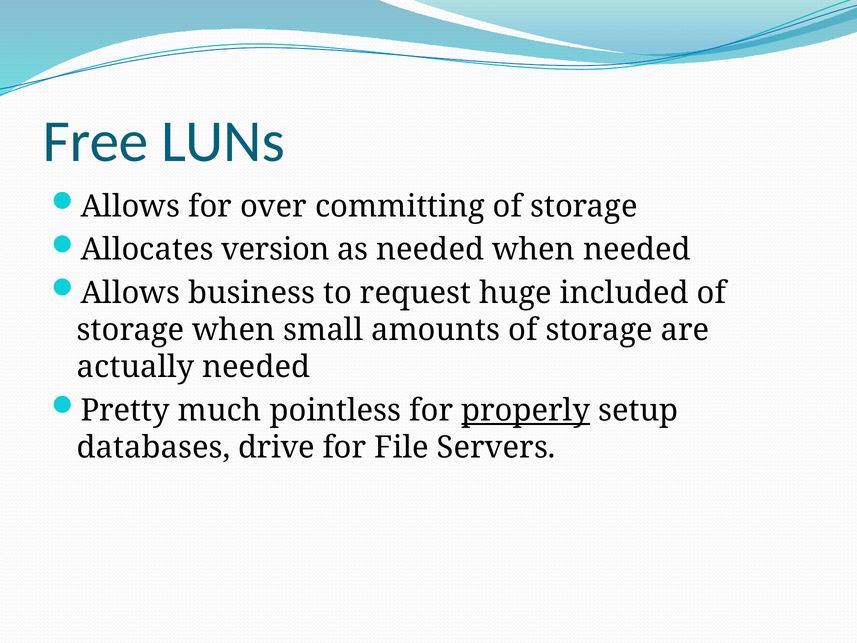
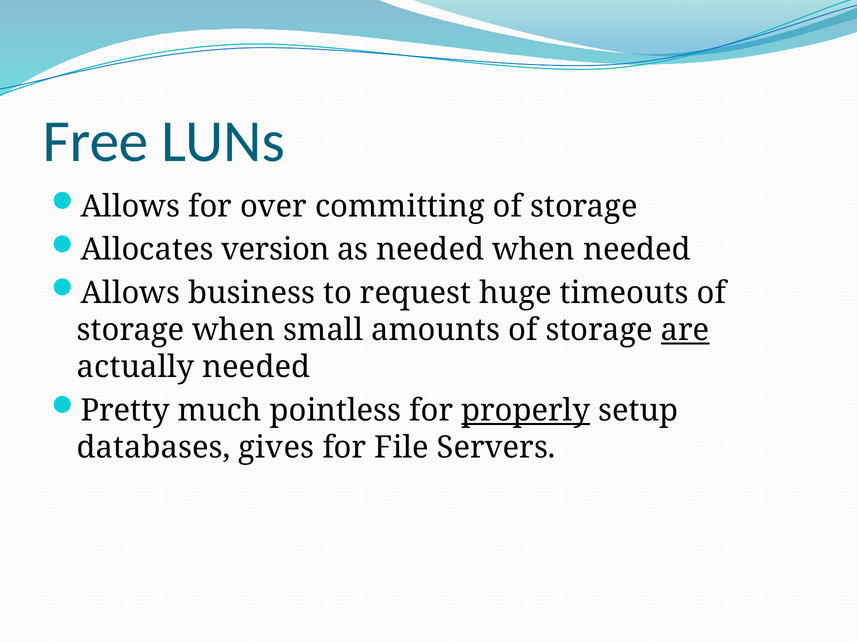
included: included -> timeouts
are underline: none -> present
drive: drive -> gives
